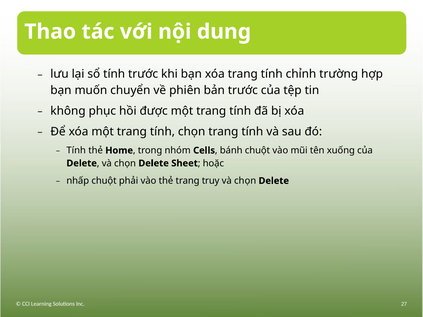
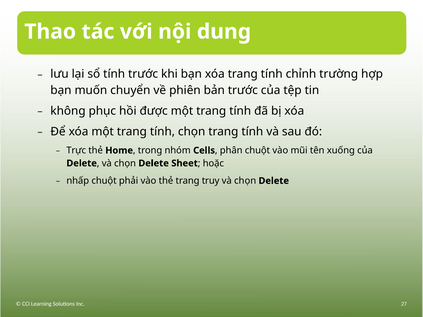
Tính at (76, 151): Tính -> Trực
bánh: bánh -> phân
